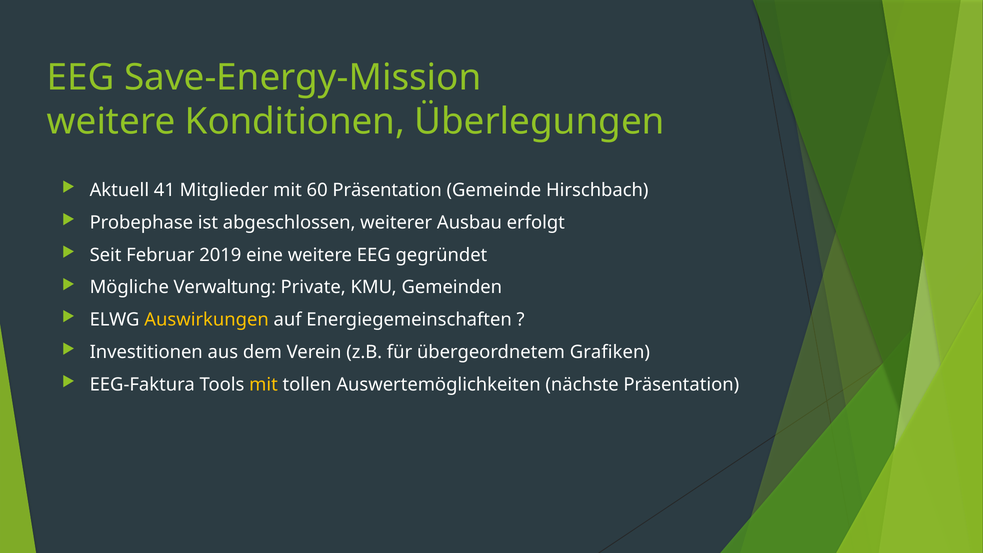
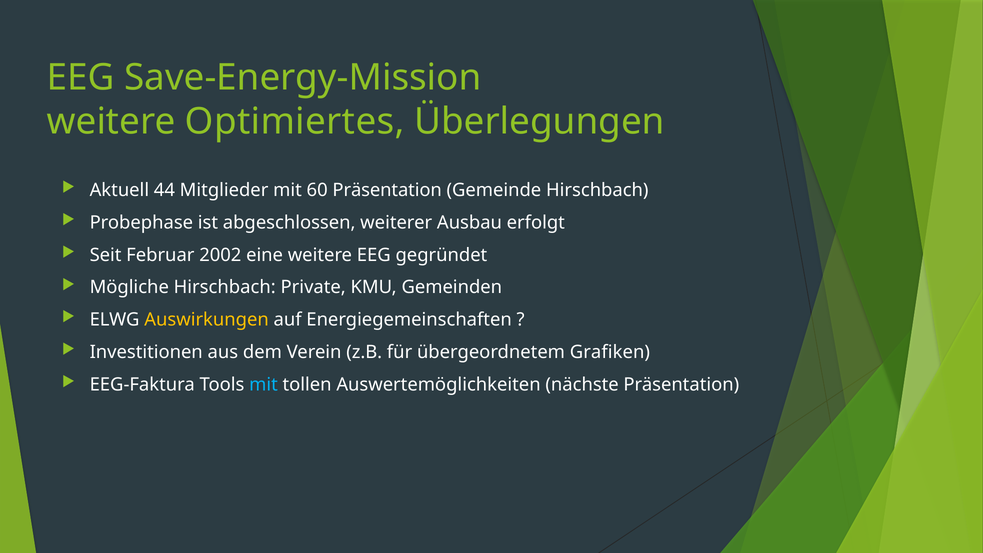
Konditionen: Konditionen -> Optimiertes
41: 41 -> 44
2019: 2019 -> 2002
Mögliche Verwaltung: Verwaltung -> Hirschbach
mit at (263, 384) colour: yellow -> light blue
